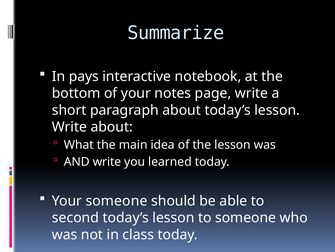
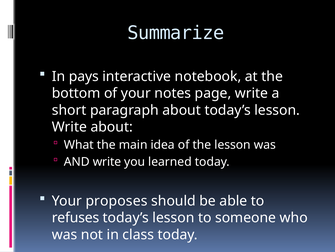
Your someone: someone -> proposes
second: second -> refuses
